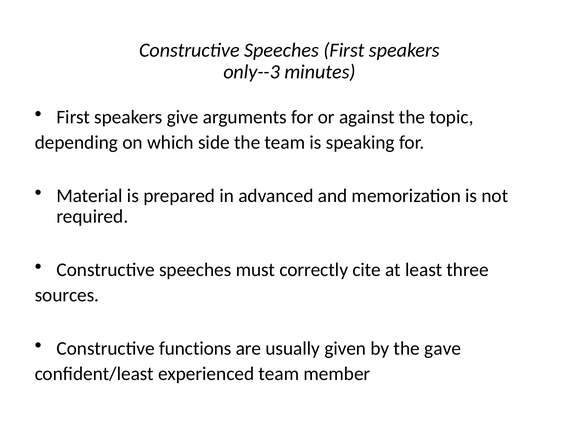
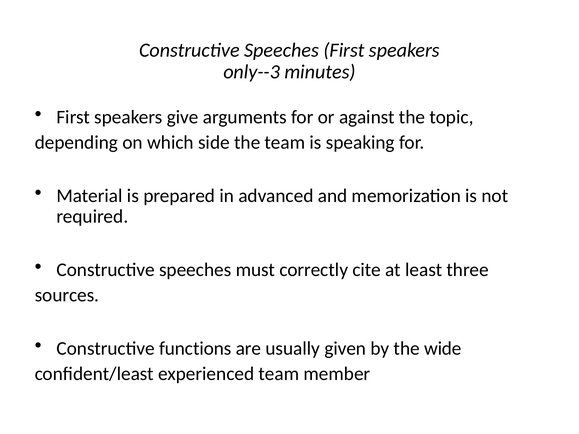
gave: gave -> wide
